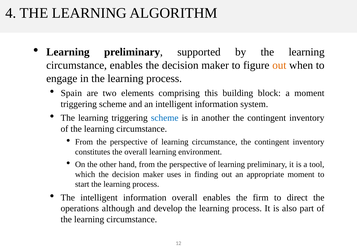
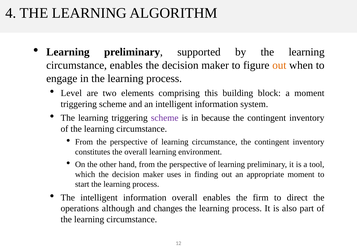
Spain: Spain -> Level
scheme at (165, 118) colour: blue -> purple
another: another -> because
develop: develop -> changes
